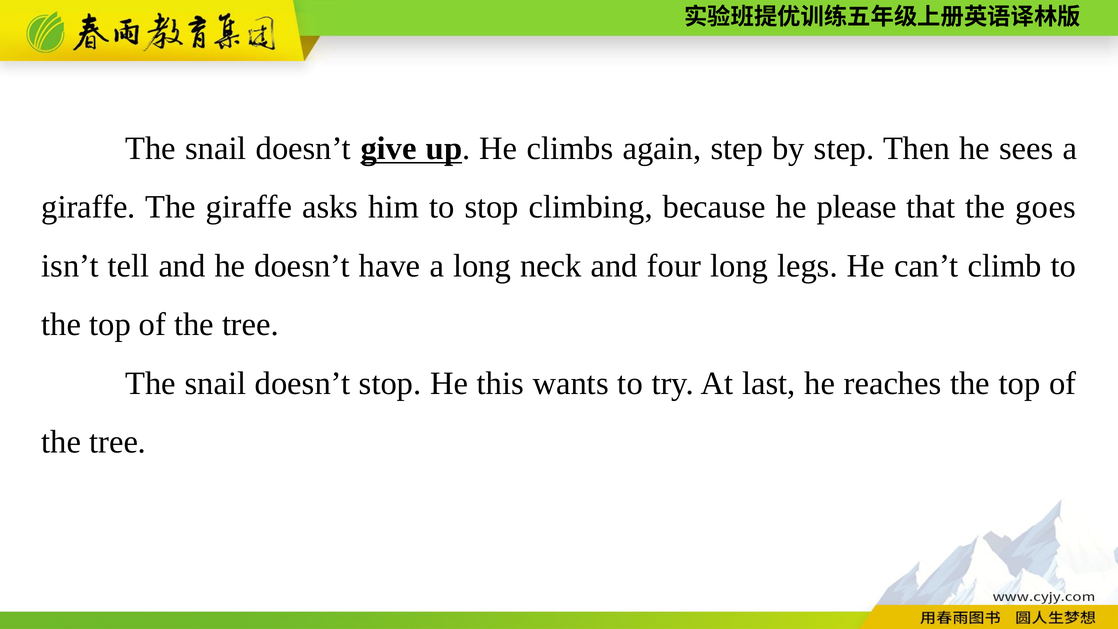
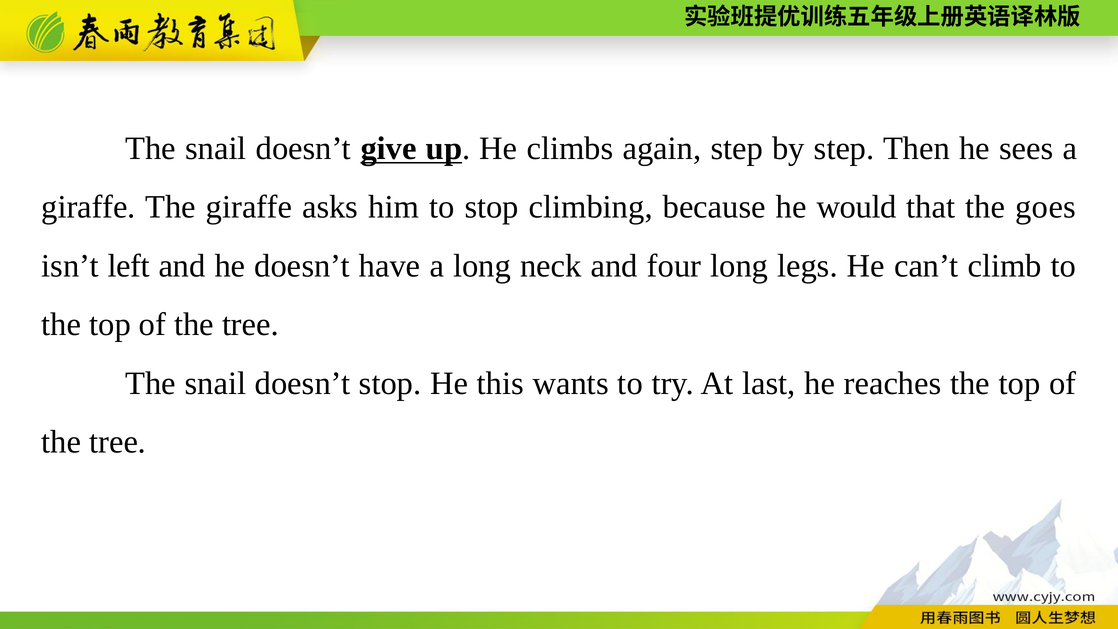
please: please -> would
tell: tell -> left
